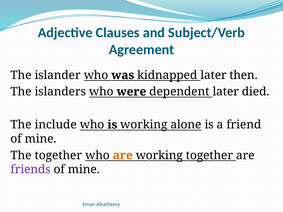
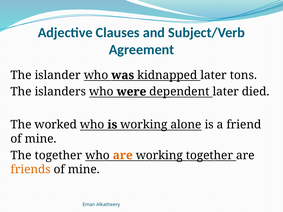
then: then -> tons
include: include -> worked
friends colour: purple -> orange
